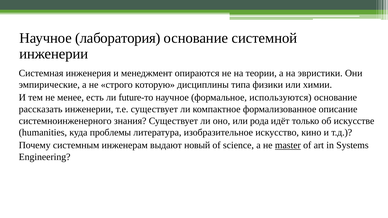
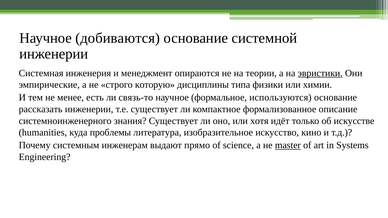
лаборатория: лаборатория -> добиваются
эвристики underline: none -> present
future-то: future-то -> связь-то
рода: рода -> хотя
новый: новый -> прямо
